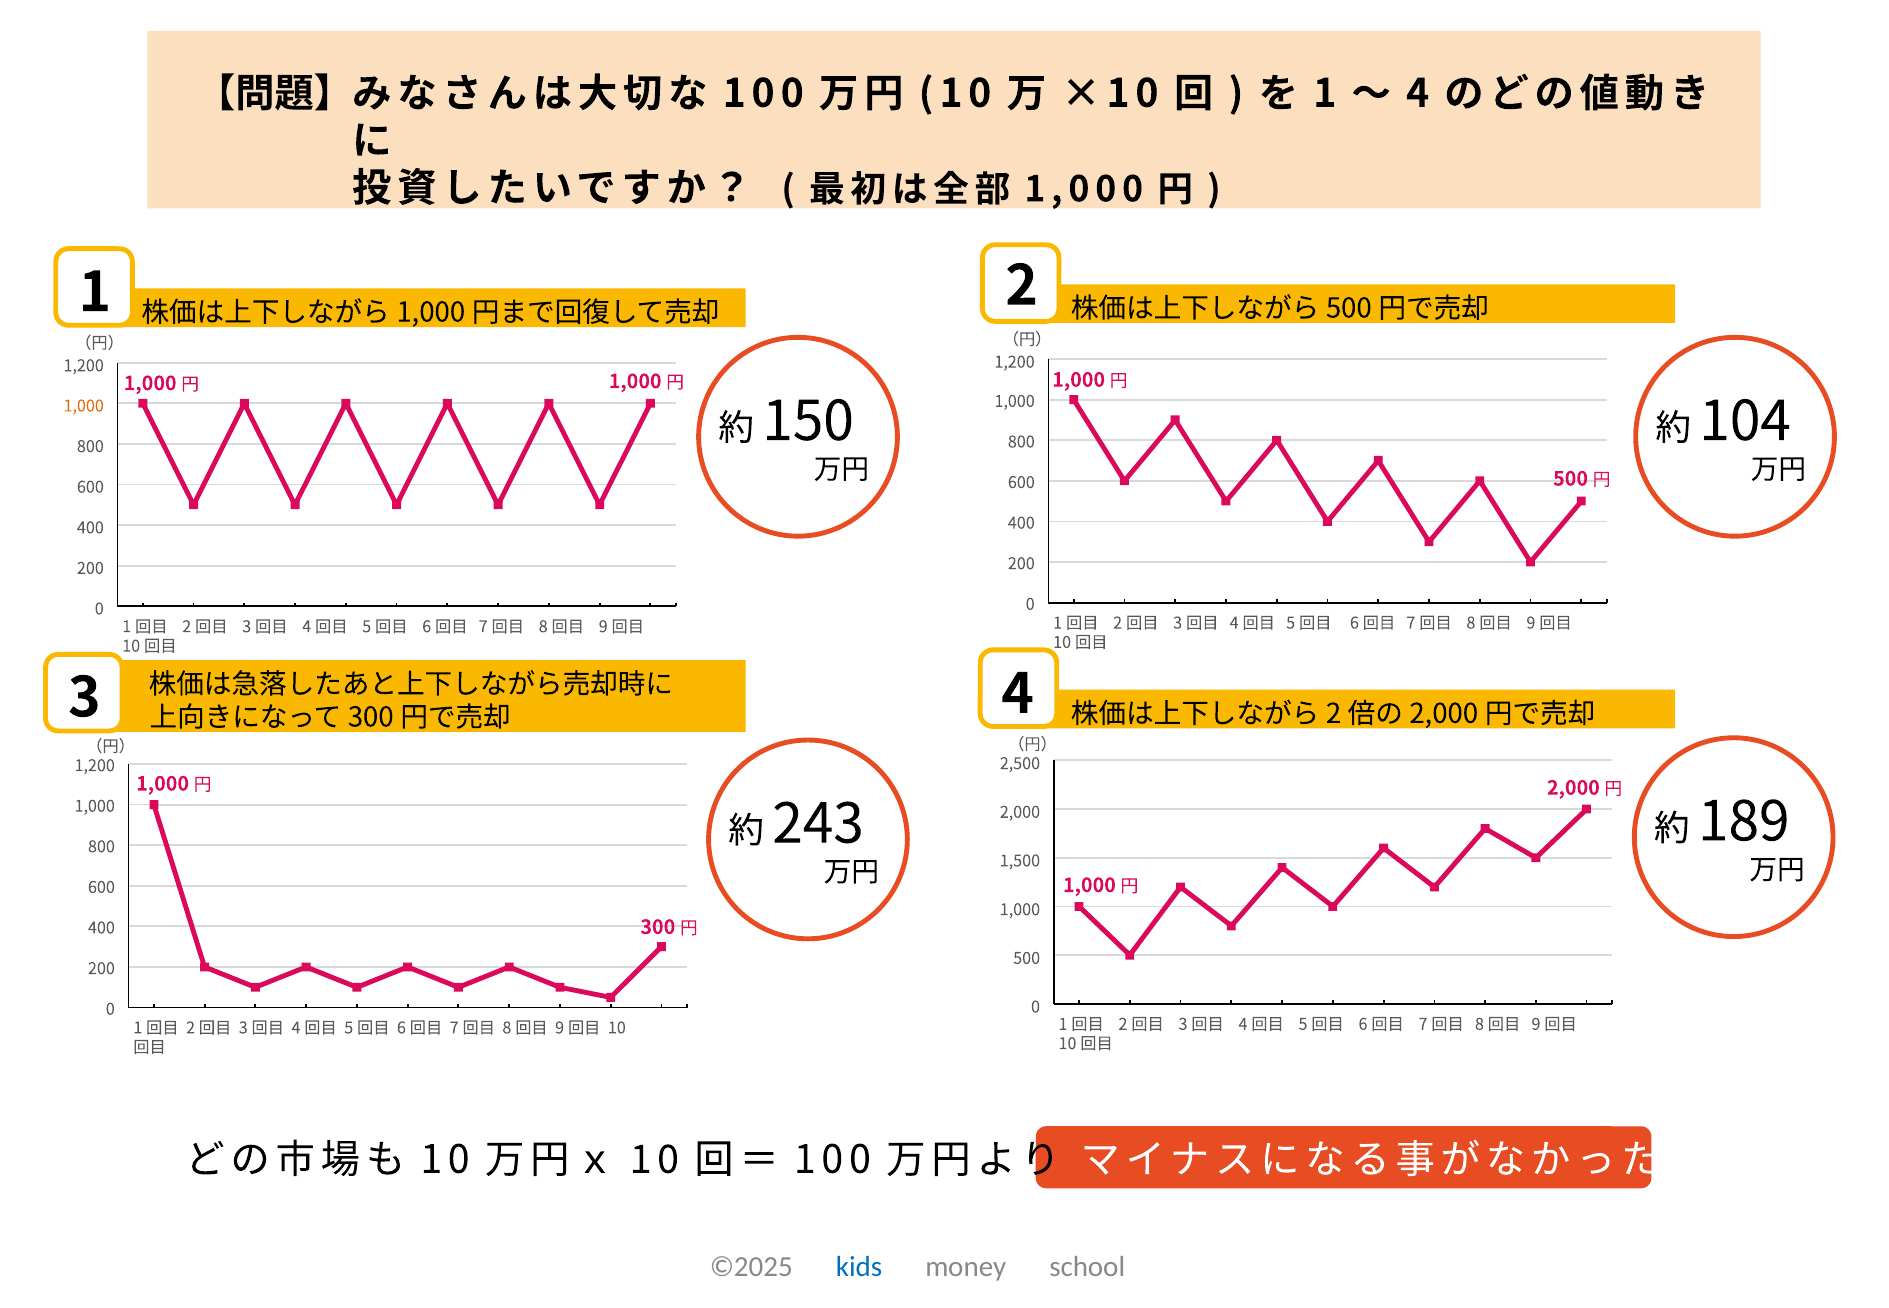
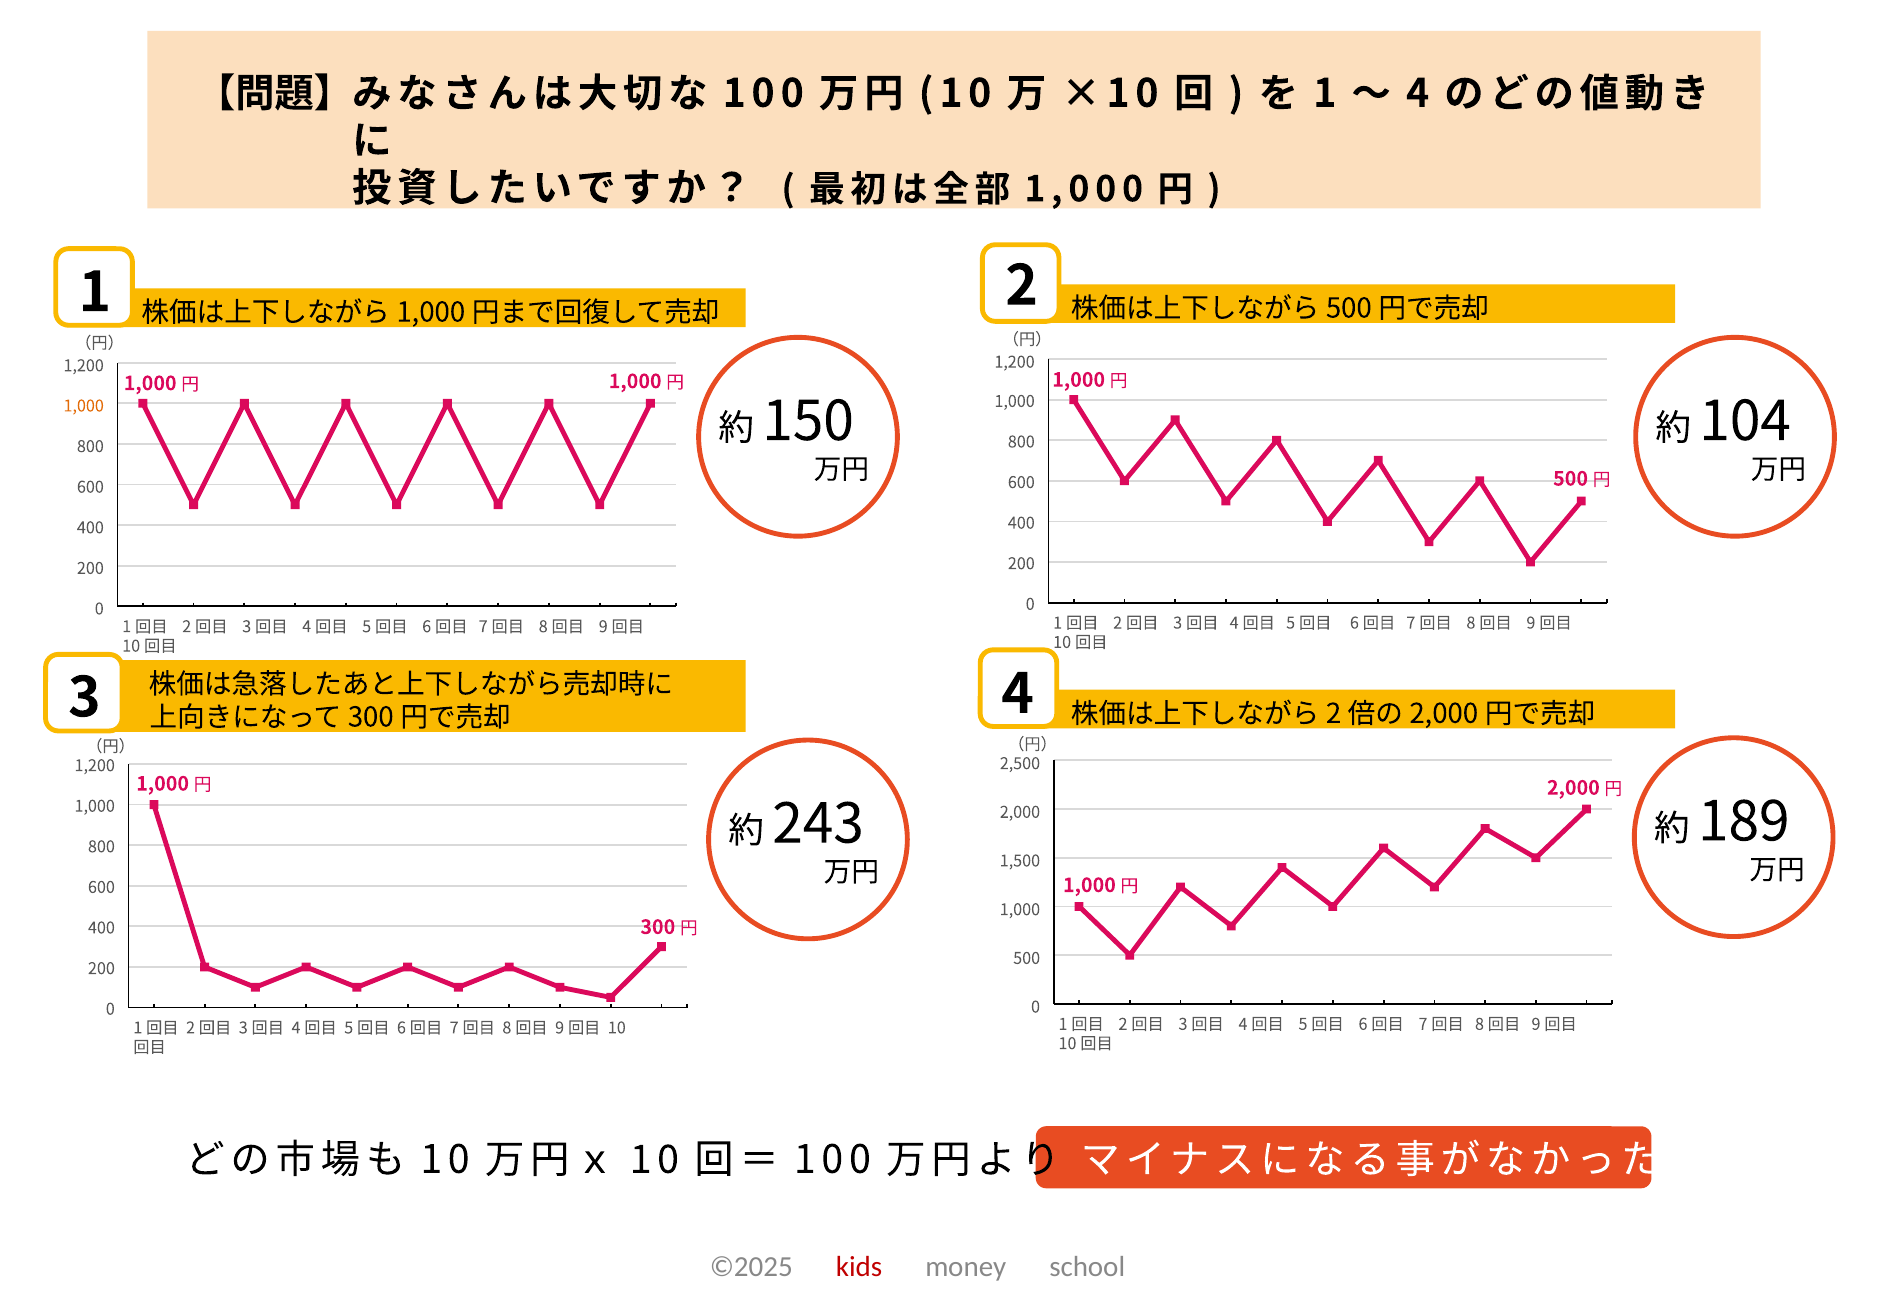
kids colour: blue -> red
